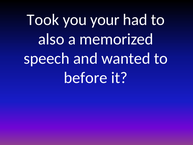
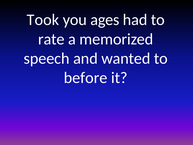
your: your -> ages
also: also -> rate
